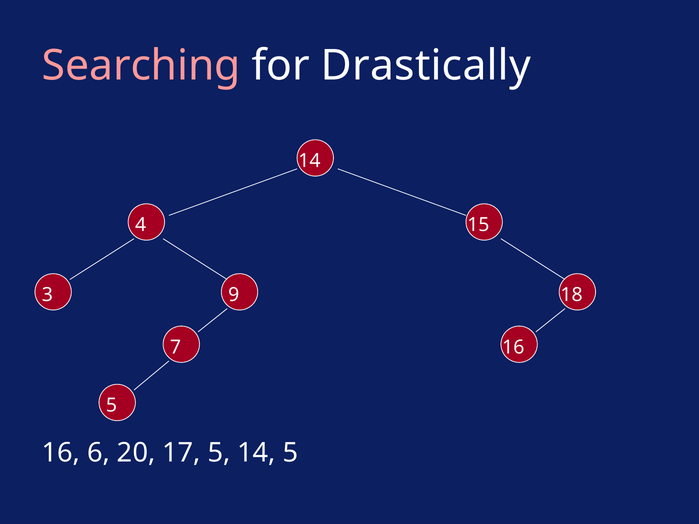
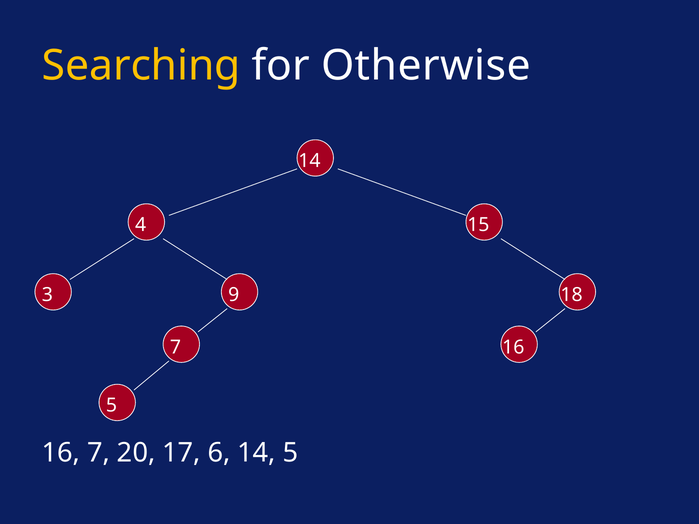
Searching colour: pink -> yellow
Drastically: Drastically -> Otherwise
16 6: 6 -> 7
17 5: 5 -> 6
